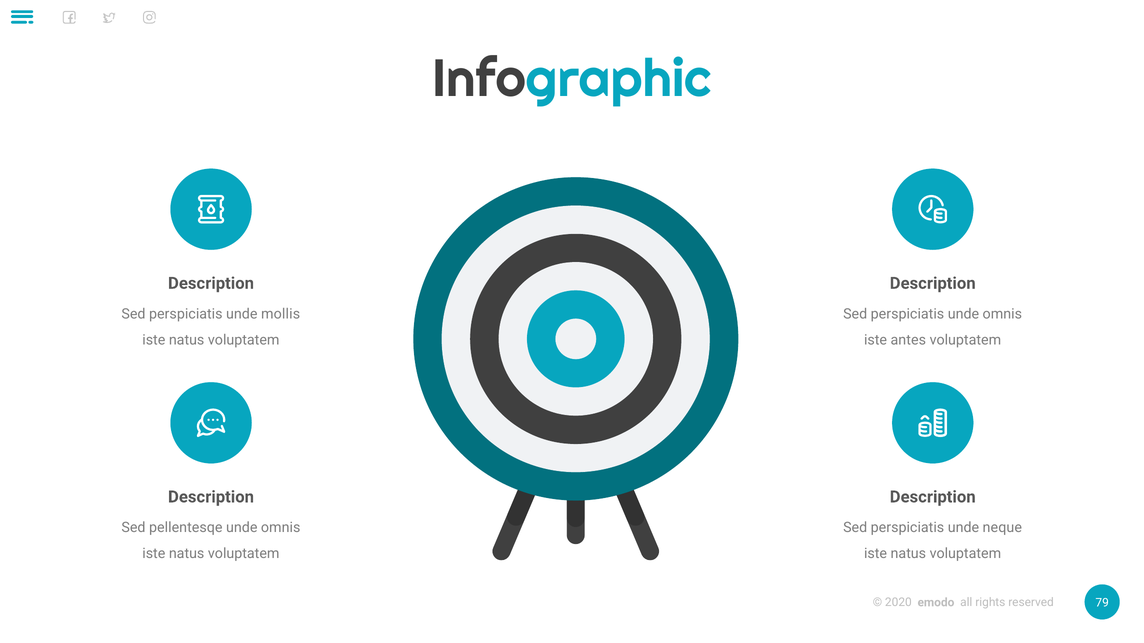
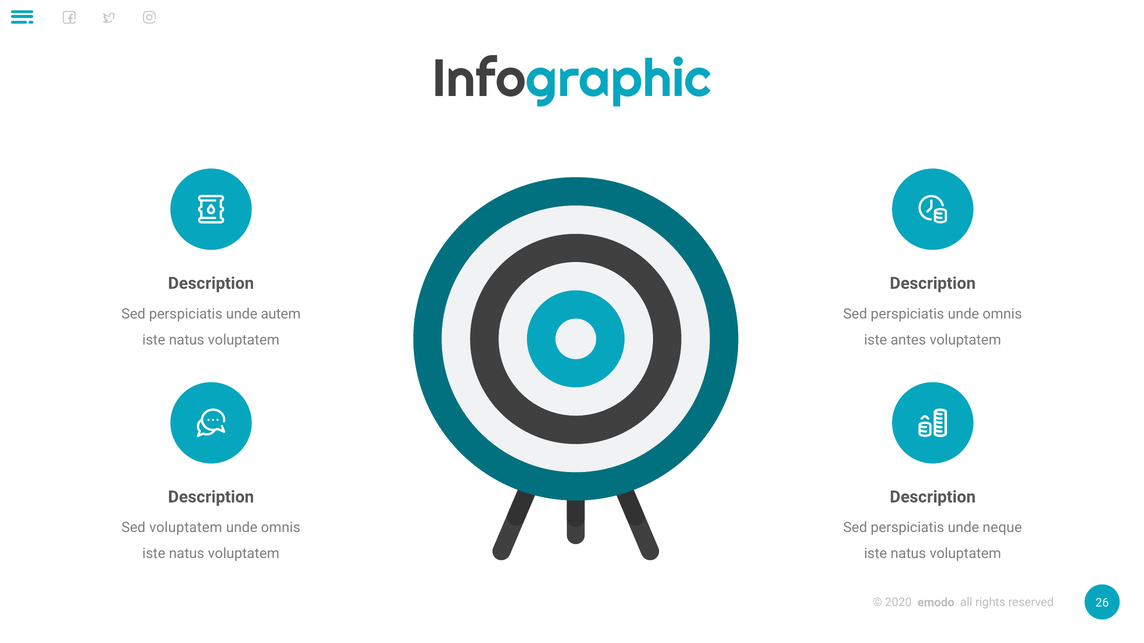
mollis: mollis -> autem
Sed pellentesqe: pellentesqe -> voluptatem
79: 79 -> 26
